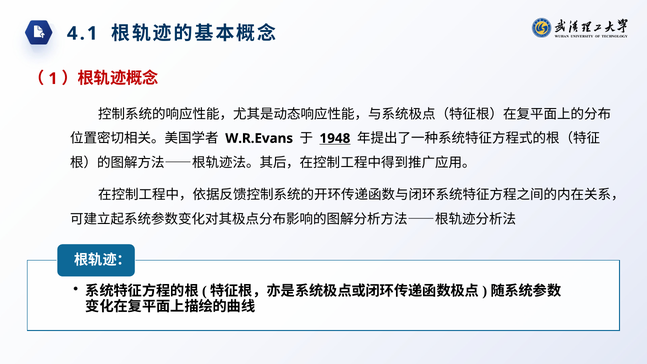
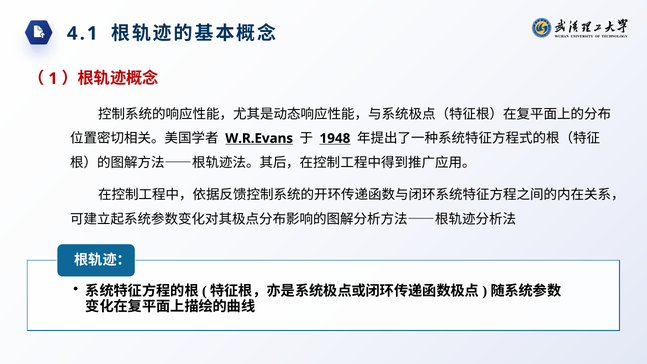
W.R.Evans underline: none -> present
